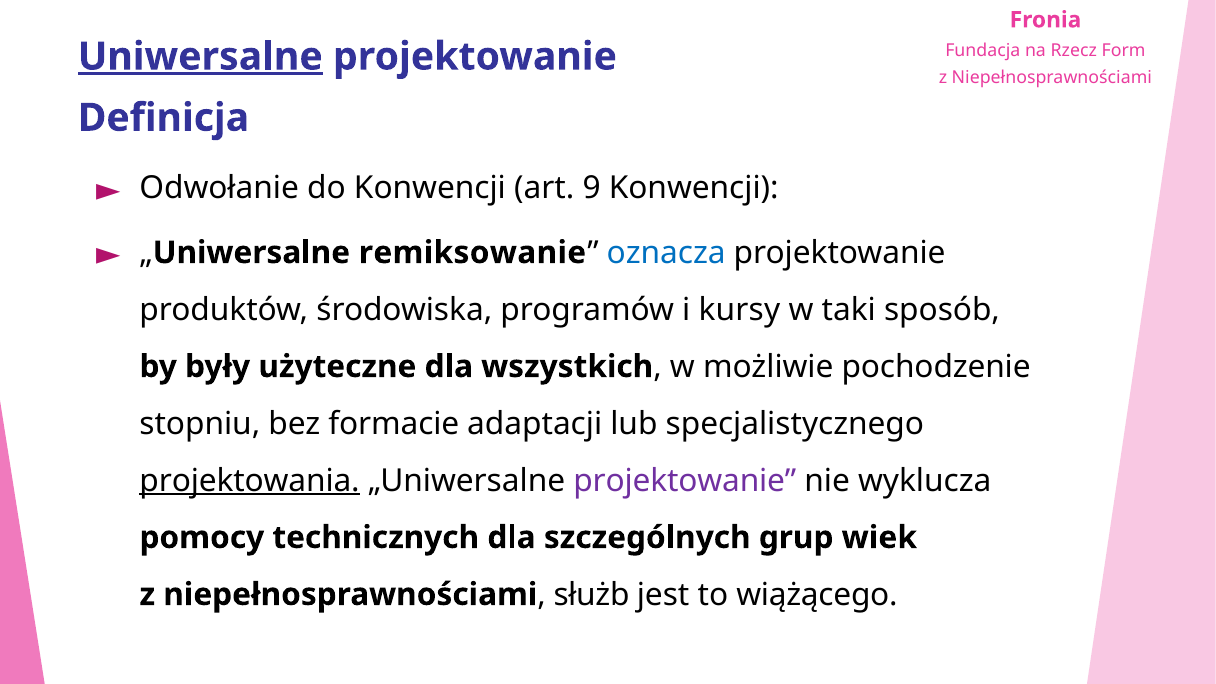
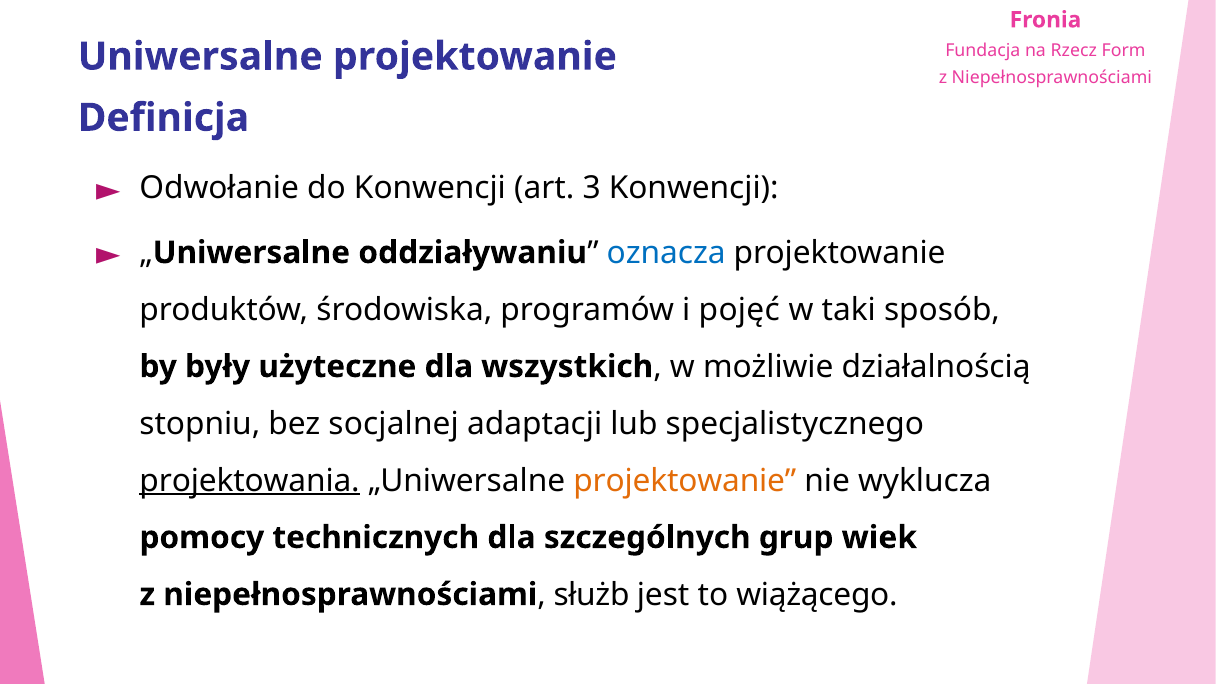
Uniwersalne at (200, 57) underline: present -> none
9: 9 -> 3
remiksowanie: remiksowanie -> oddziaływaniu
kursy: kursy -> pojęć
pochodzenie: pochodzenie -> działalnością
formacie: formacie -> socjalnej
projektowanie at (685, 481) colour: purple -> orange
